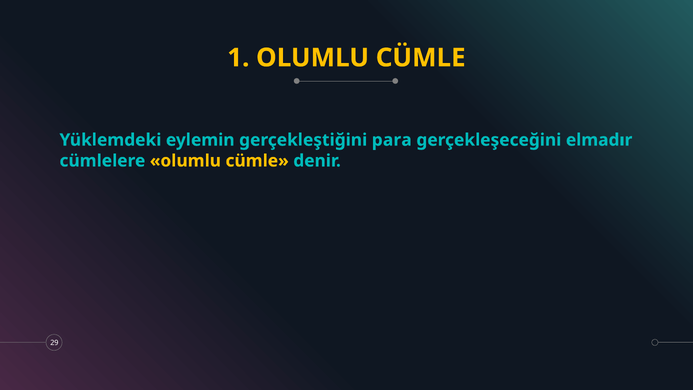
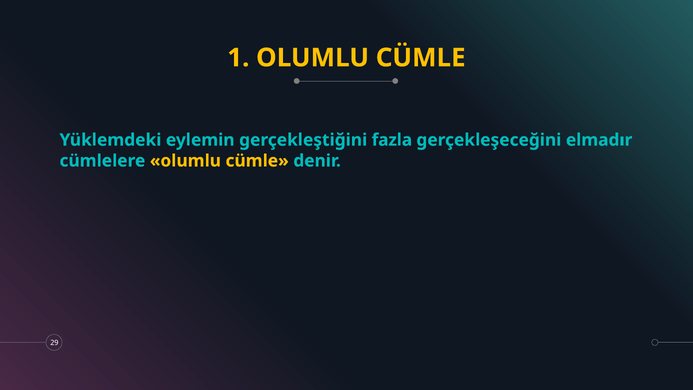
para: para -> fazla
